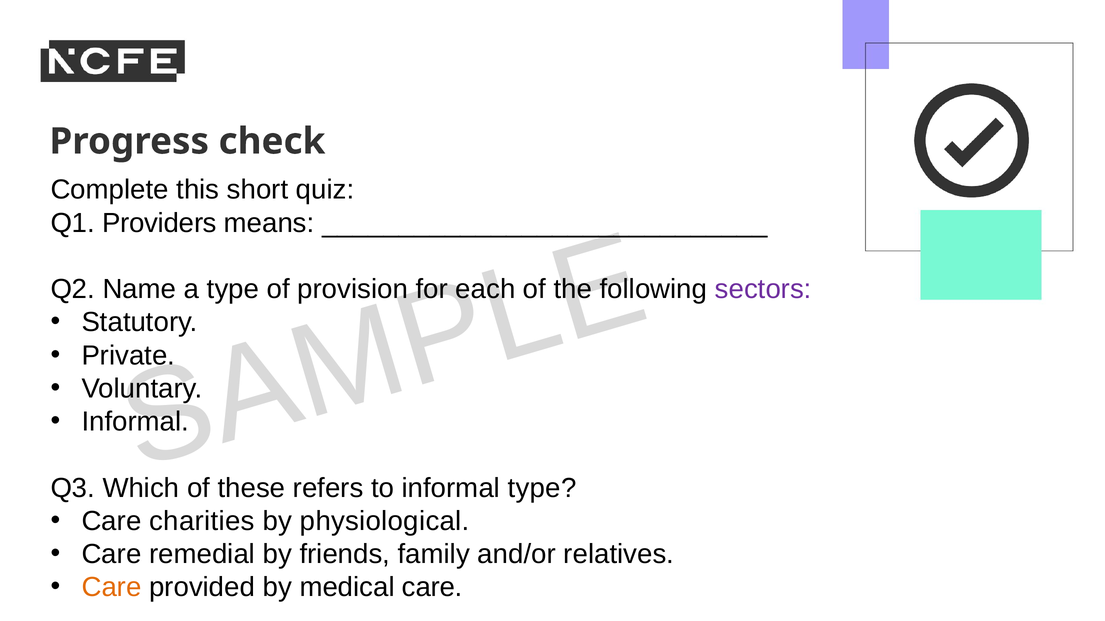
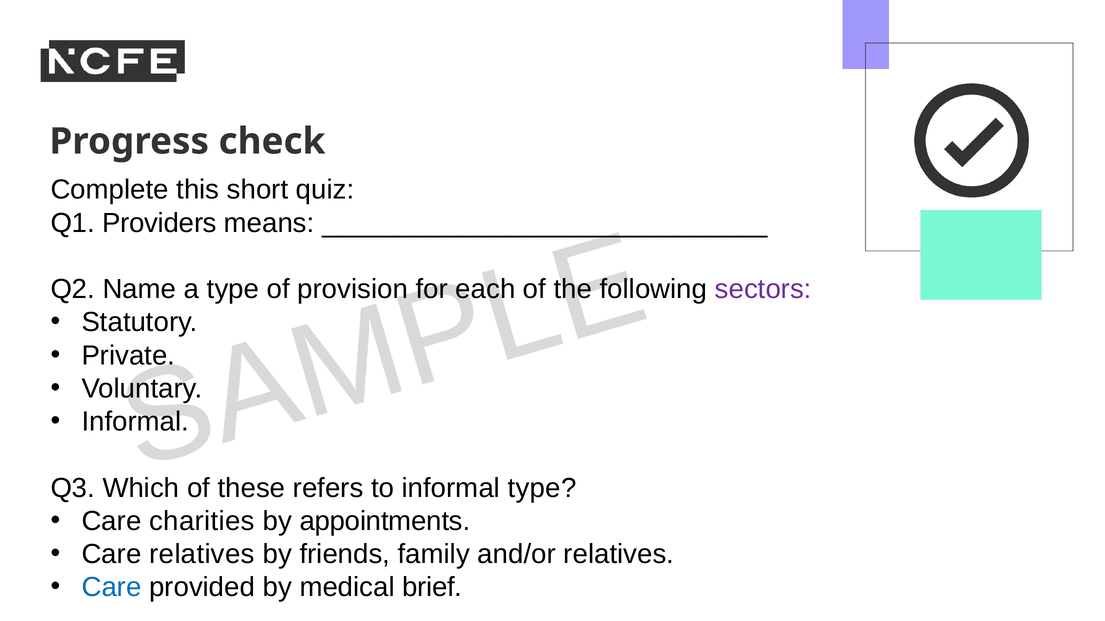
physiological: physiological -> appointments
Care remedial: remedial -> relatives
Care at (112, 588) colour: orange -> blue
medical care: care -> brief
